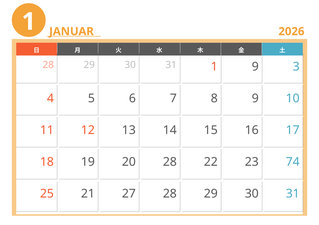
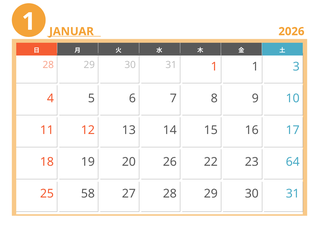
1 9: 9 -> 1
20 28: 28 -> 26
74: 74 -> 64
21: 21 -> 58
